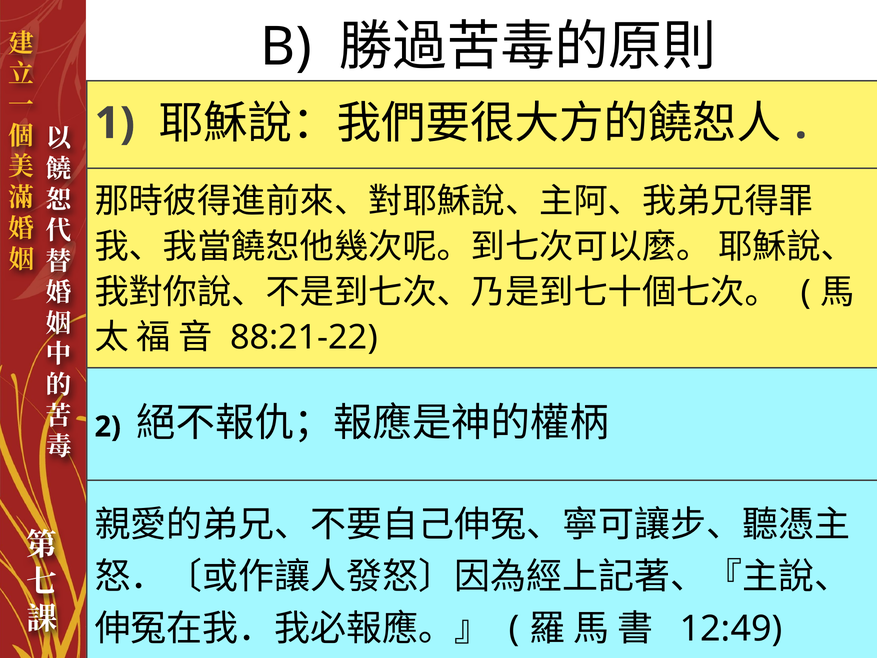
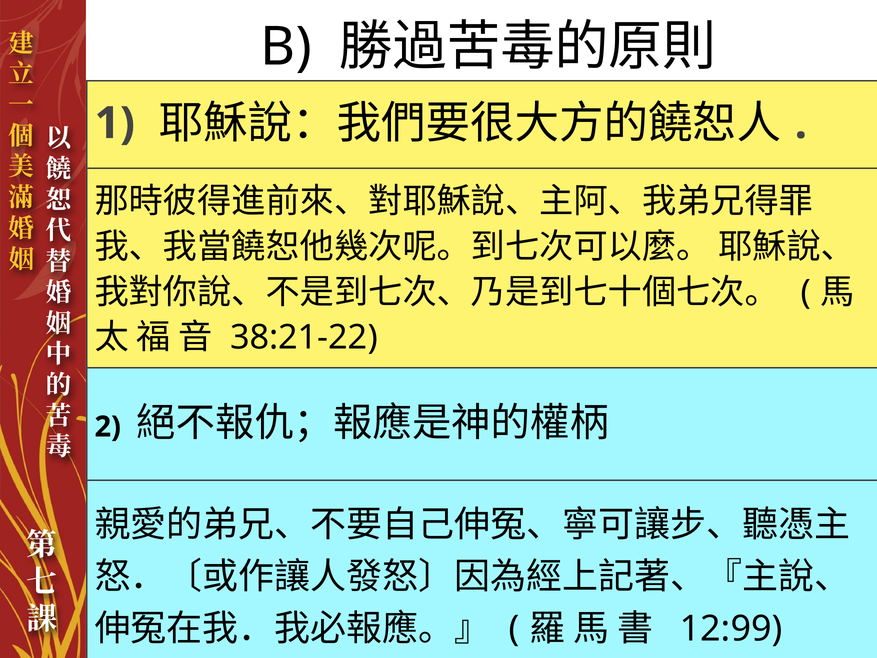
88:21-22: 88:21-22 -> 38:21-22
12:49: 12:49 -> 12:99
